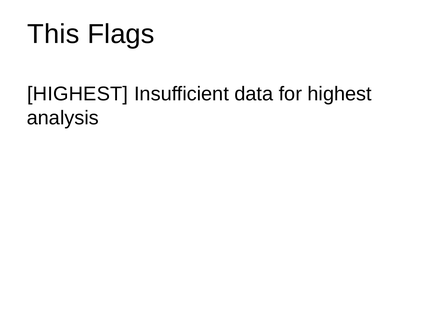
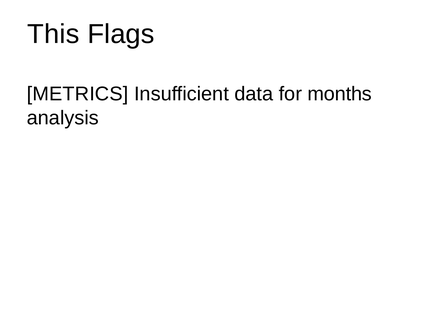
HIGHEST at (78, 94): HIGHEST -> METRICS
for highest: highest -> months
